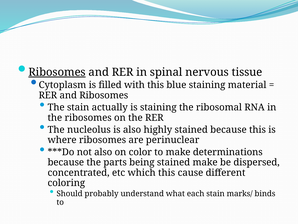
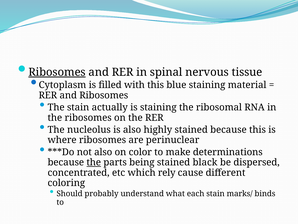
the at (94, 162) underline: none -> present
stained make: make -> black
which this: this -> rely
